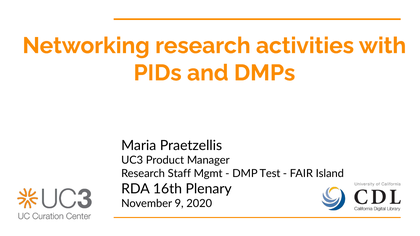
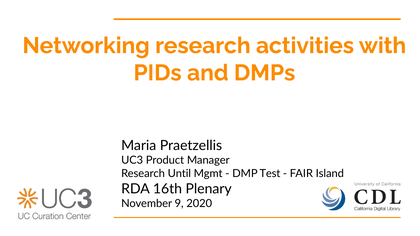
Staff: Staff -> Until
